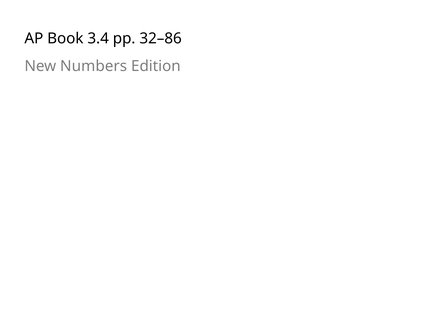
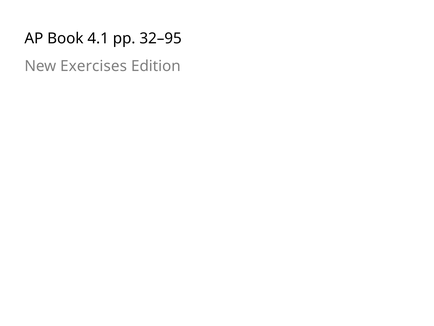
3.4: 3.4 -> 4.1
32–86: 32–86 -> 32–95
Numbers: Numbers -> Exercises
